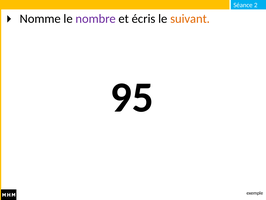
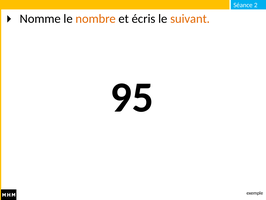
nombre colour: purple -> orange
